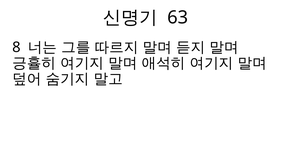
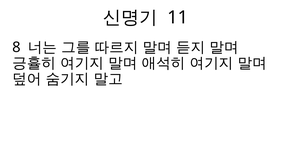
63: 63 -> 11
